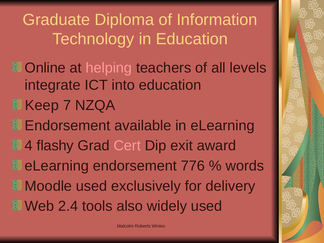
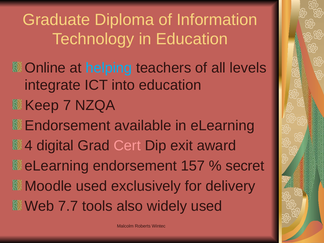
helping colour: pink -> light blue
flashy: flashy -> digital
776: 776 -> 157
words: words -> secret
2.4: 2.4 -> 7.7
